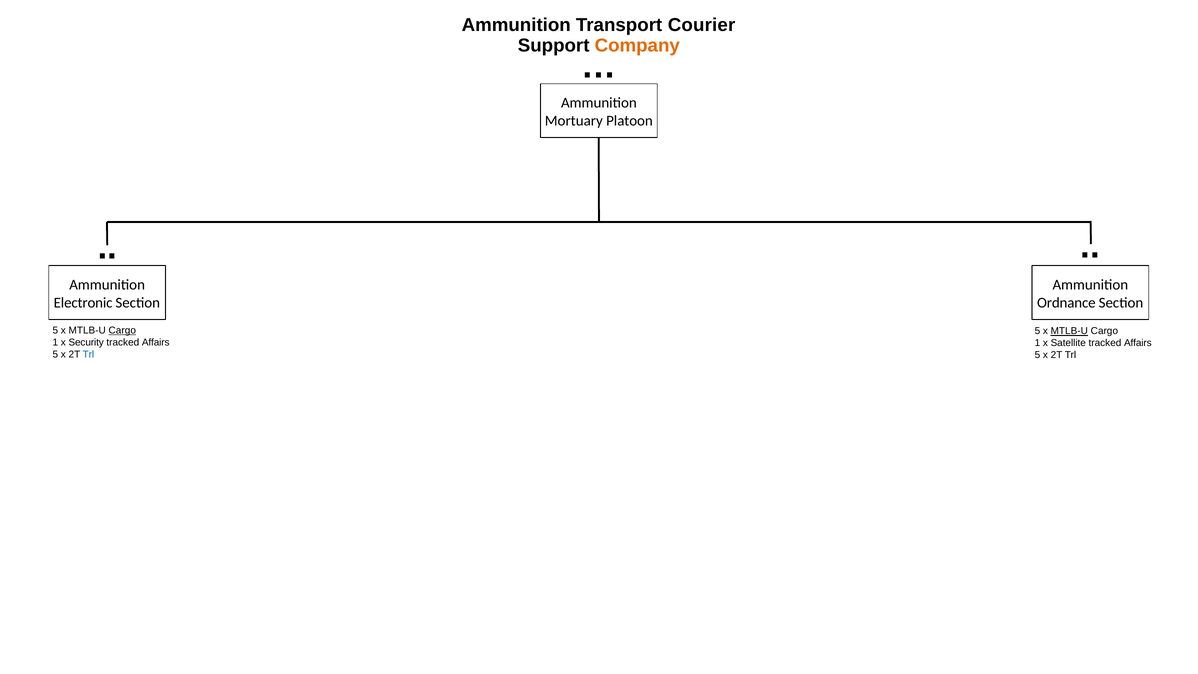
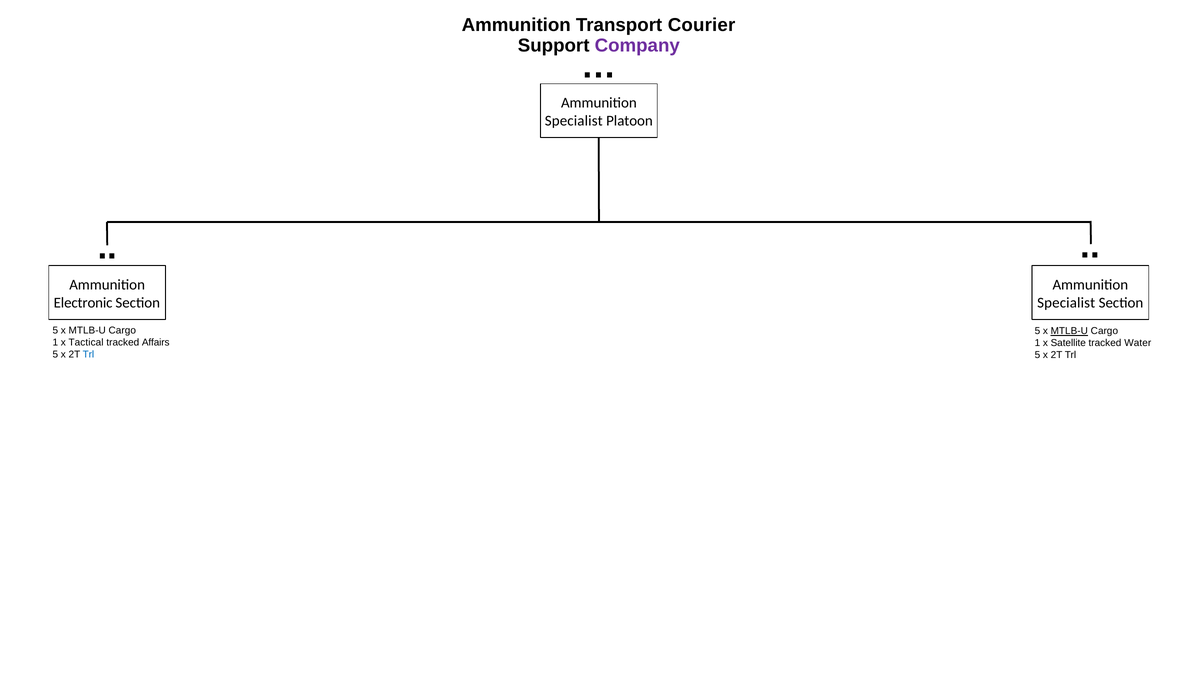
Company colour: orange -> purple
Mortuary at (574, 121): Mortuary -> Specialist
Ordnance at (1066, 303): Ordnance -> Specialist
Cargo at (122, 330) underline: present -> none
Security: Security -> Tactical
Affairs at (1138, 343): Affairs -> Water
